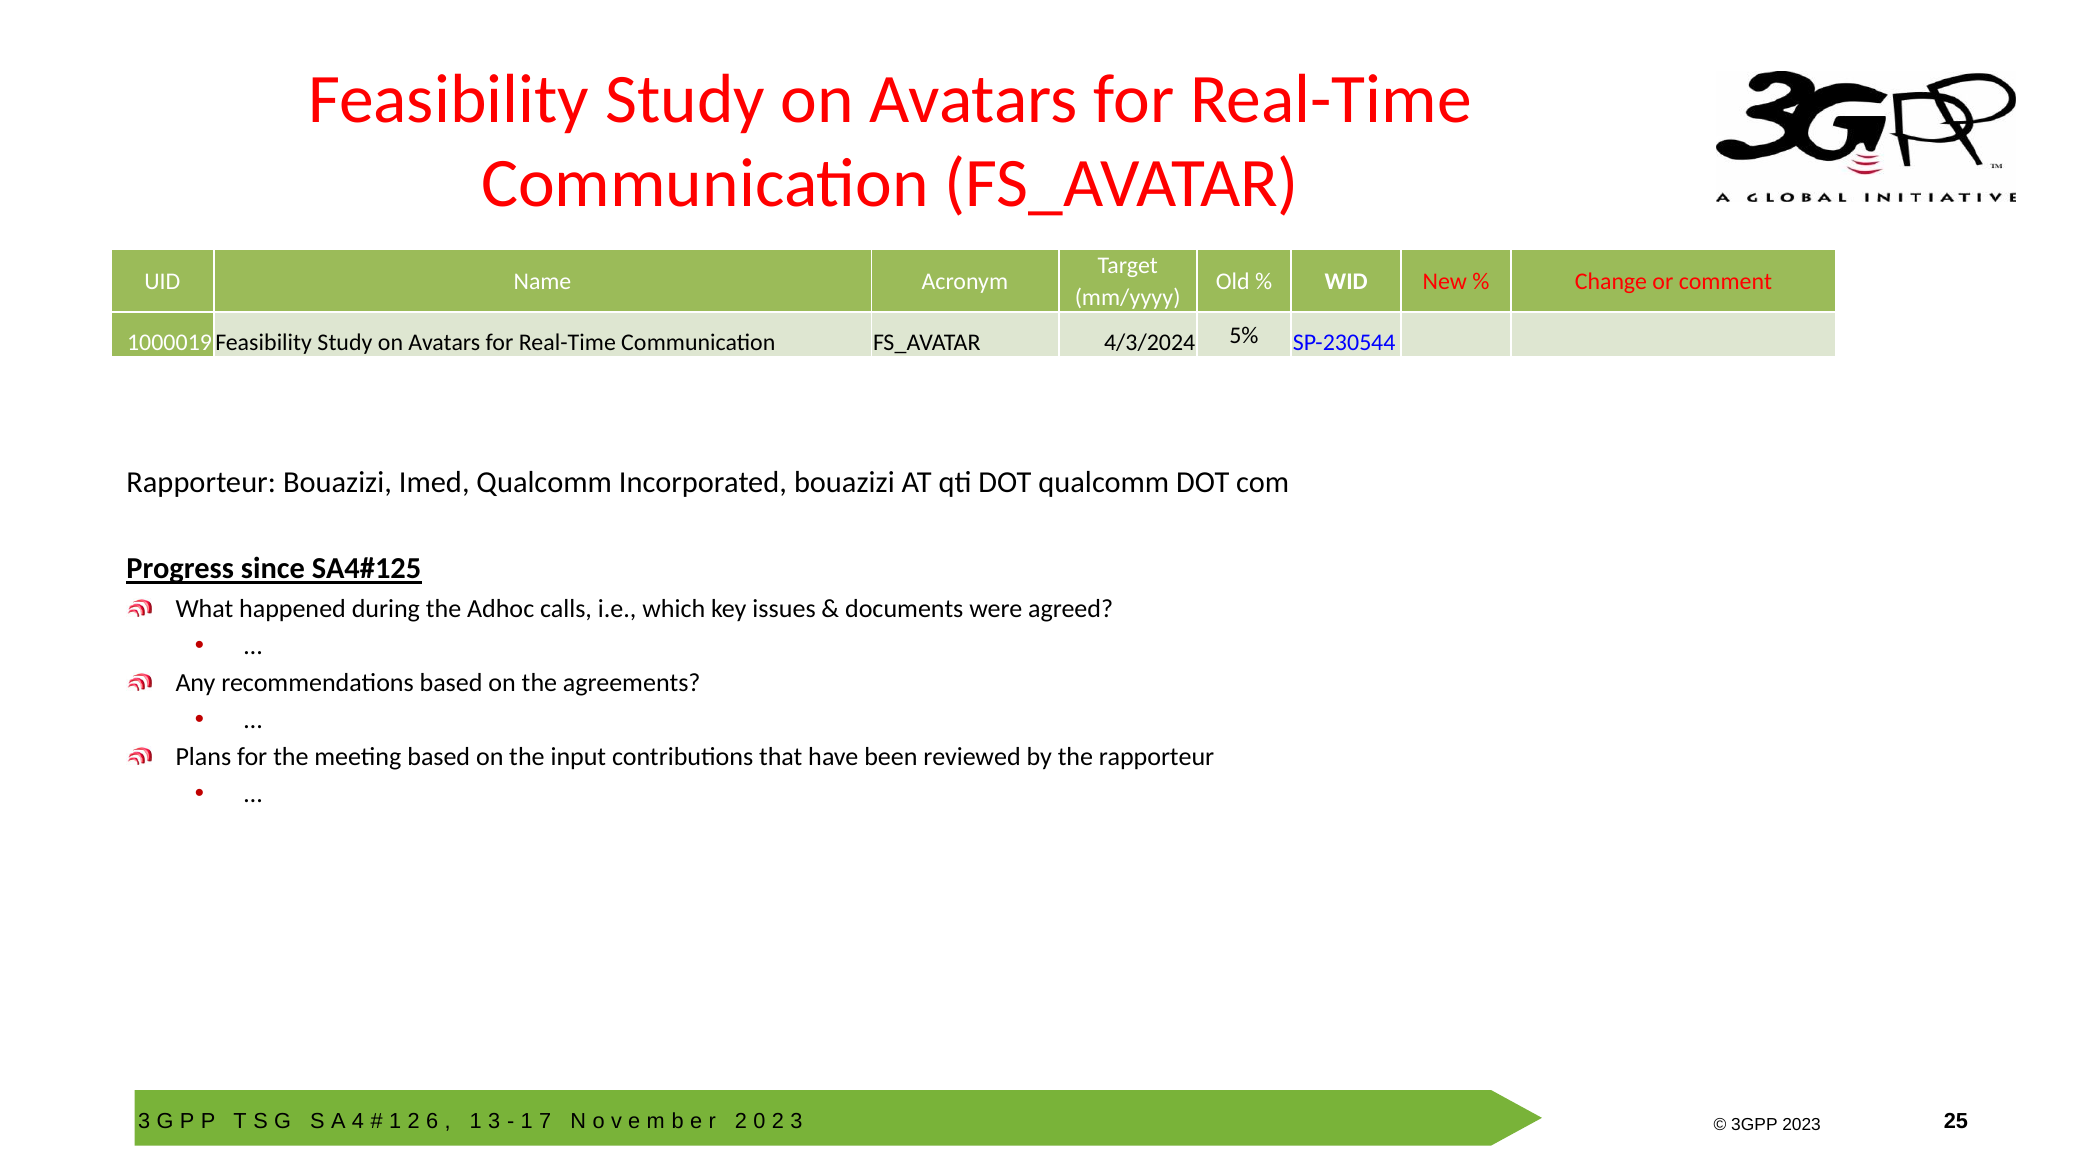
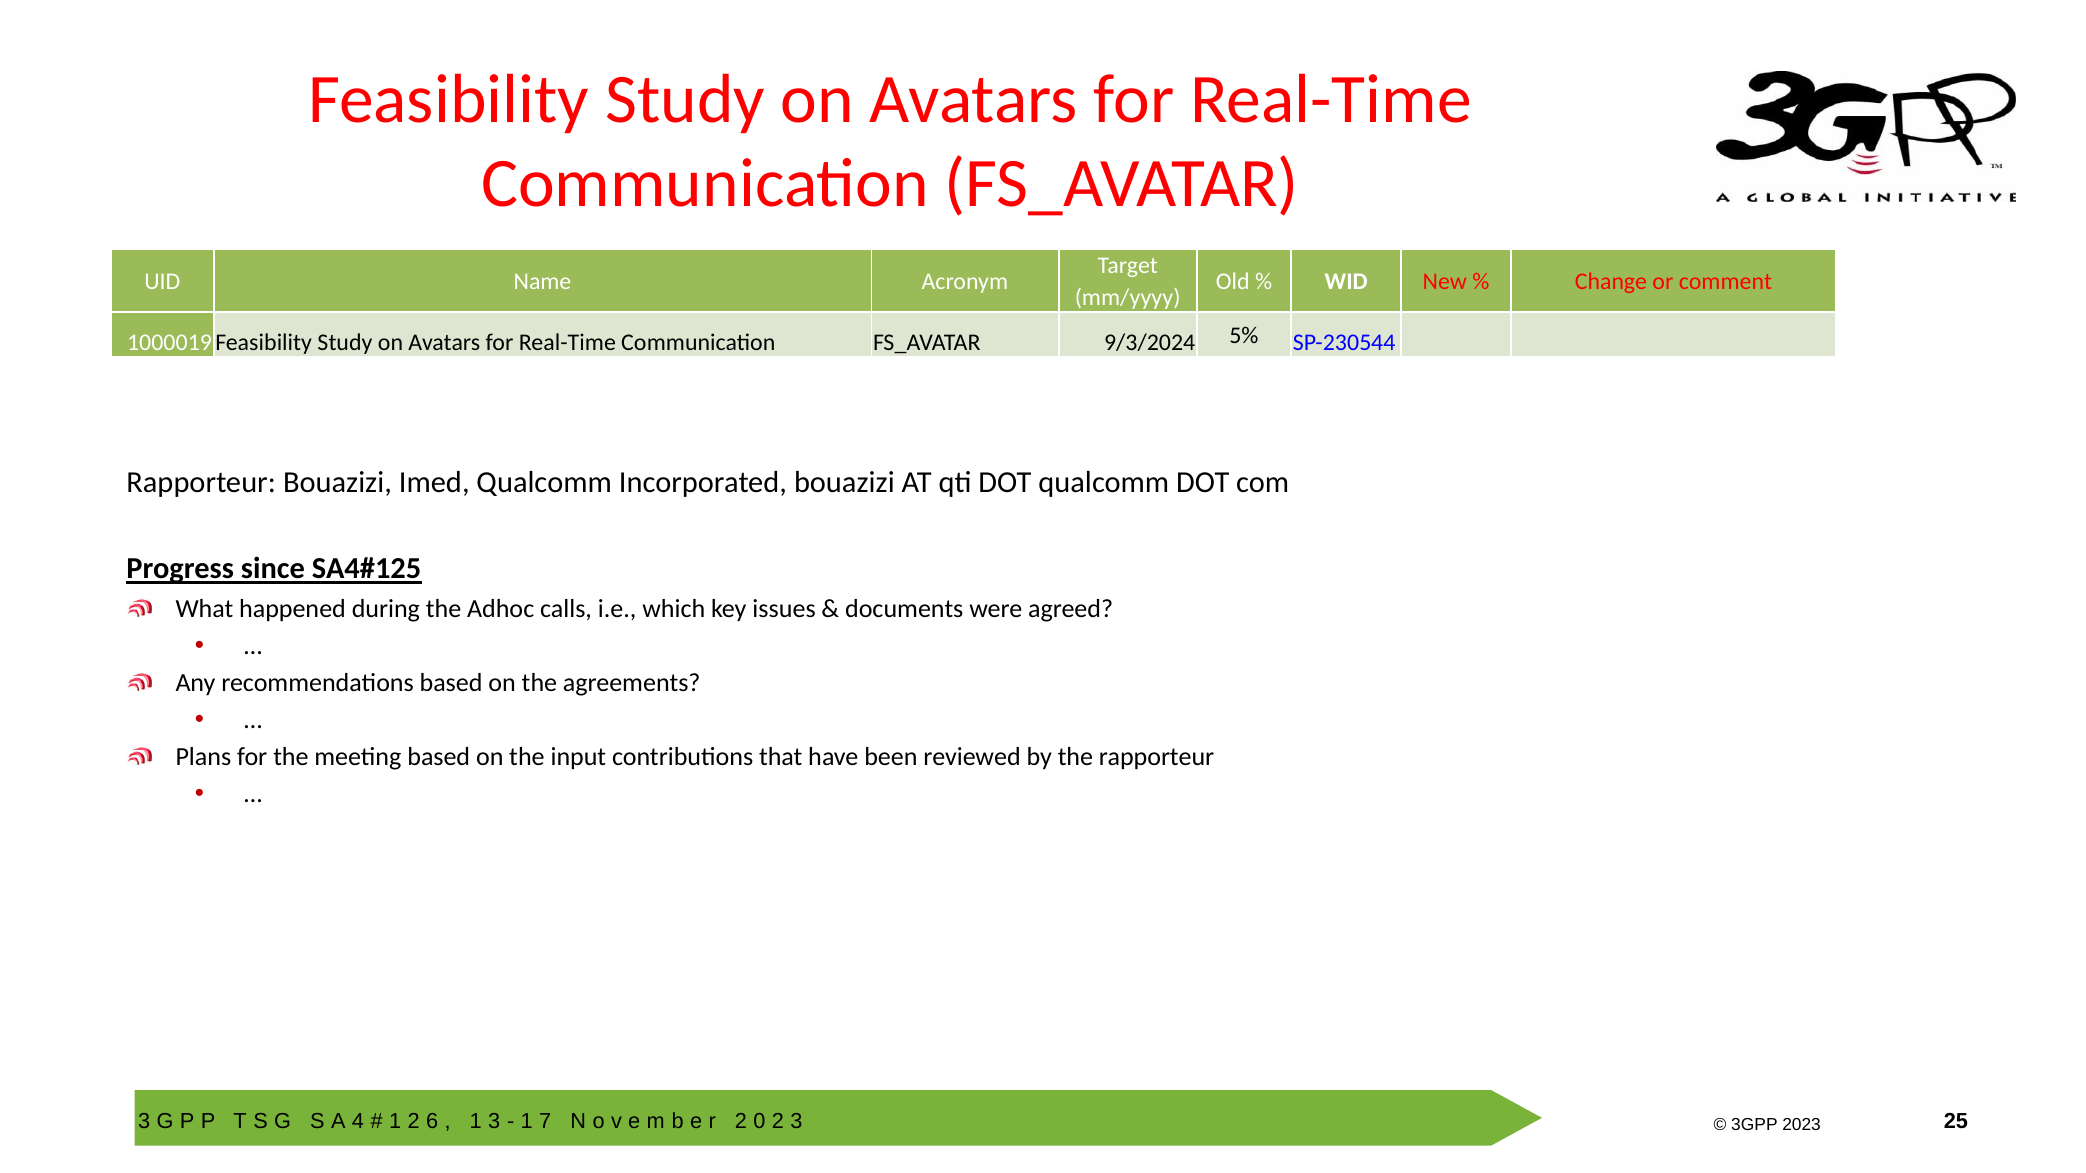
4/3/2024: 4/3/2024 -> 9/3/2024
